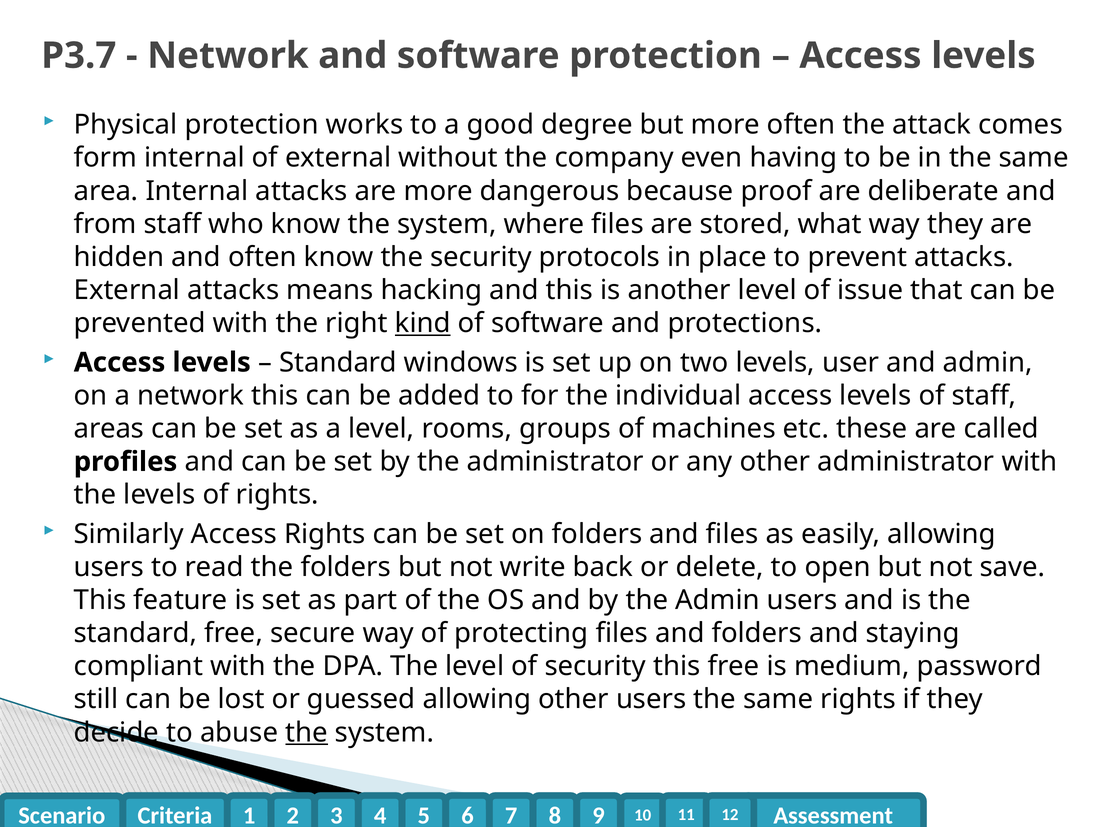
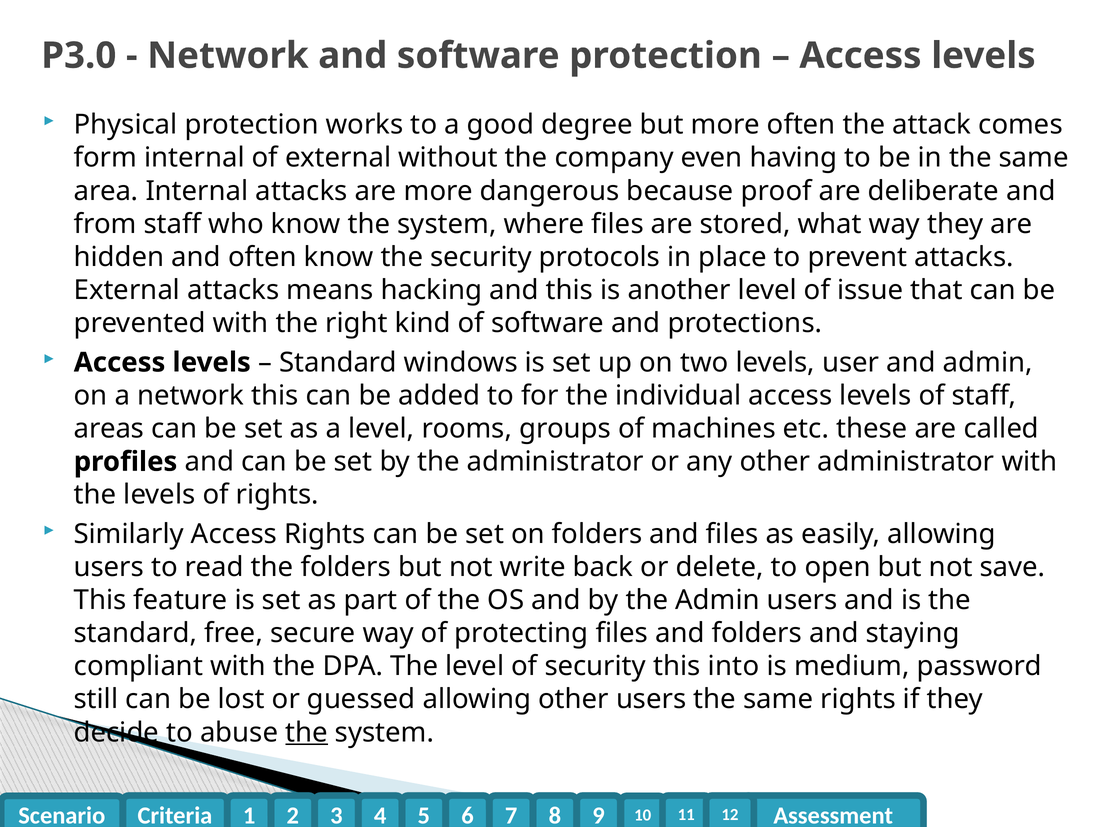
P3.7: P3.7 -> P3.0
kind underline: present -> none
this free: free -> into
